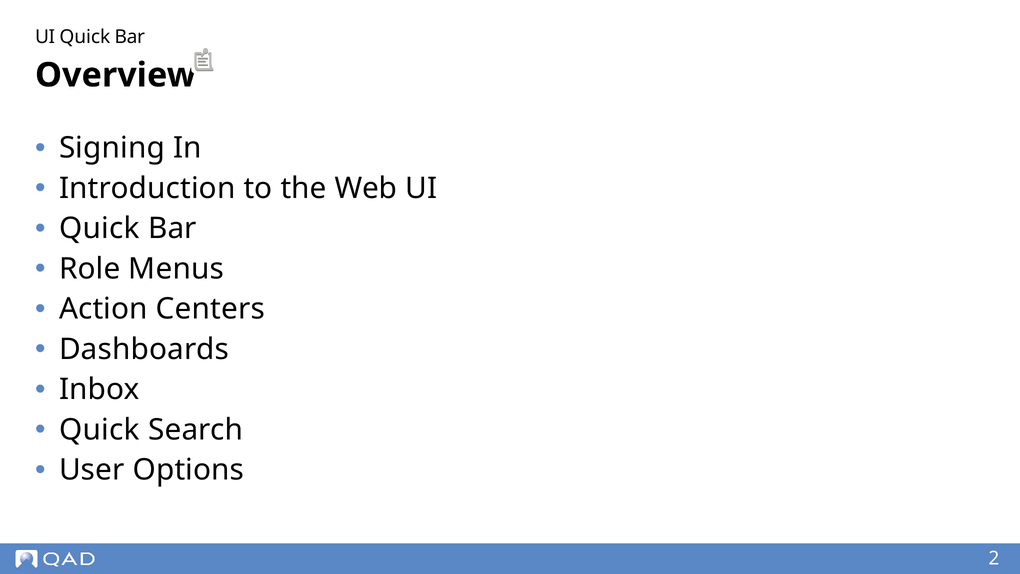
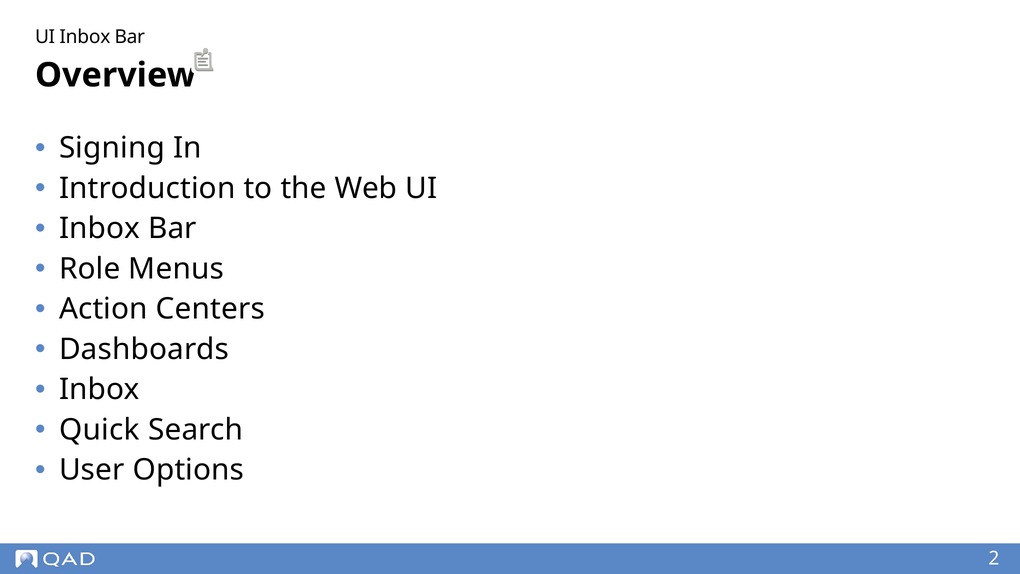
UI Quick: Quick -> Inbox
Quick at (99, 228): Quick -> Inbox
